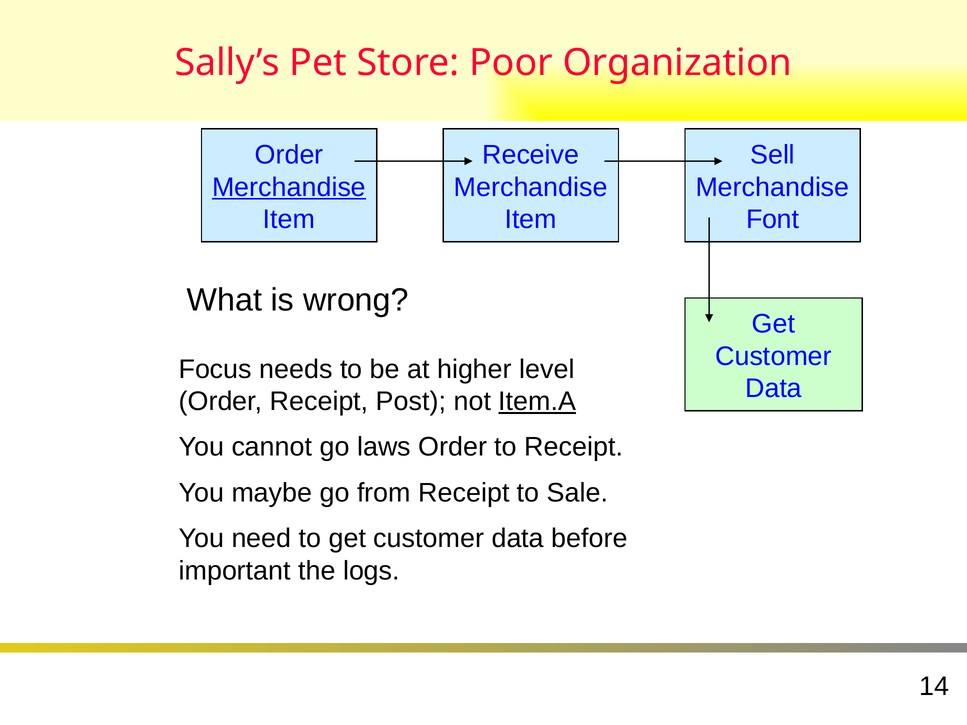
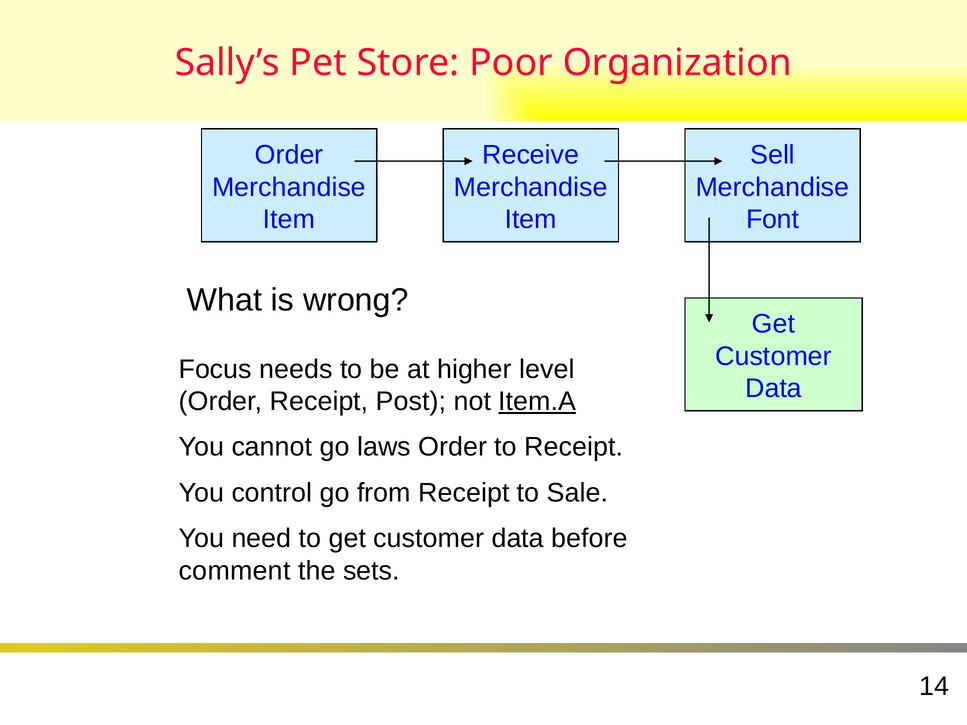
Merchandise at (289, 187) underline: present -> none
maybe: maybe -> control
important: important -> comment
logs: logs -> sets
